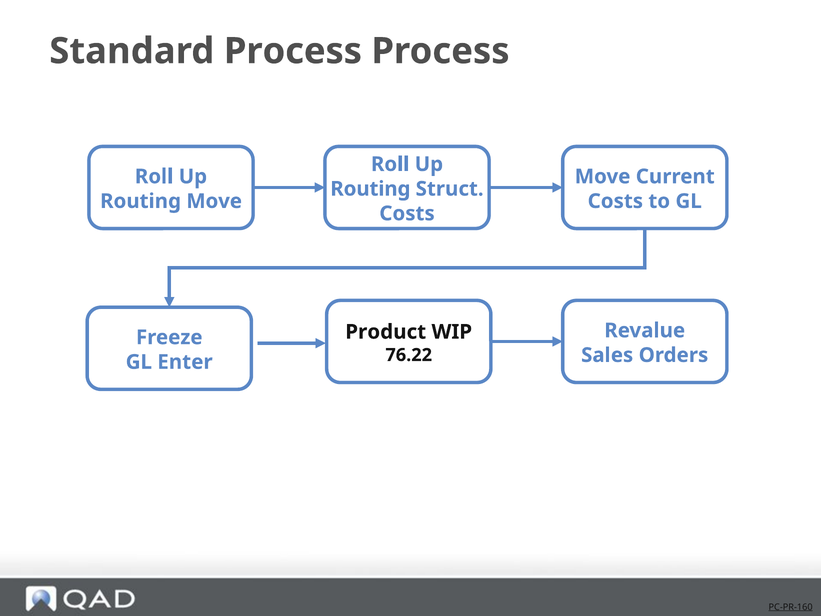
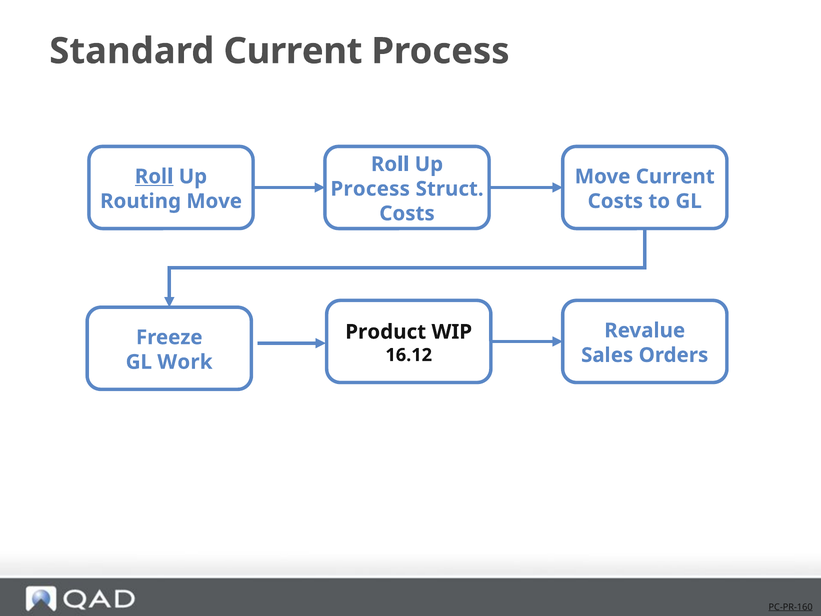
Standard Process: Process -> Current
Roll at (154, 176) underline: none -> present
Routing at (370, 189): Routing -> Process
76.22: 76.22 -> 16.12
Enter: Enter -> Work
